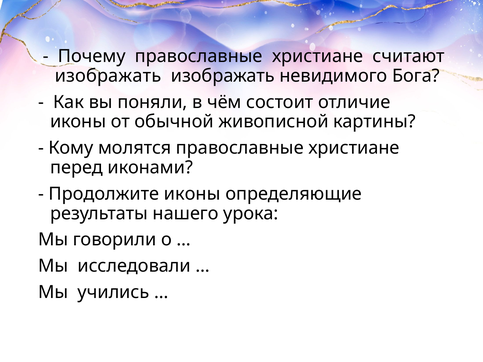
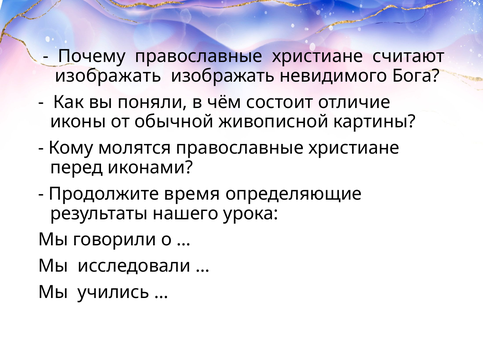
Продолжите иконы: иконы -> время
